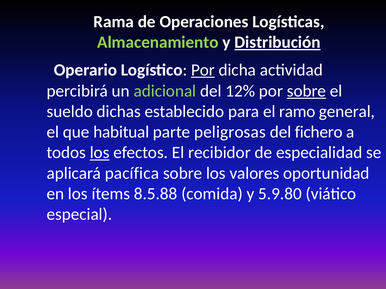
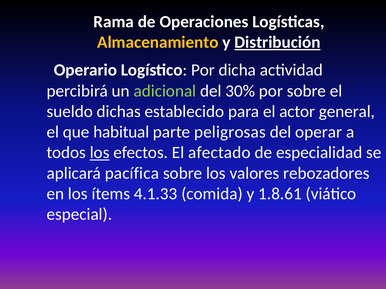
Almacenamiento colour: light green -> yellow
Por at (203, 70) underline: present -> none
12%: 12% -> 30%
sobre at (306, 91) underline: present -> none
ramo: ramo -> actor
fichero: fichero -> operar
recibidor: recibidor -> afectado
oportunidad: oportunidad -> rebozadores
8.5.88: 8.5.88 -> 4.1.33
5.9.80: 5.9.80 -> 1.8.61
